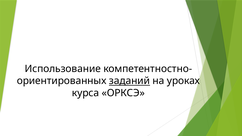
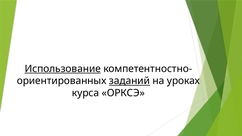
Использование underline: none -> present
